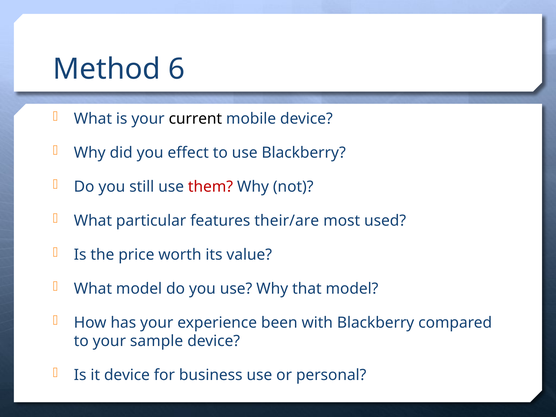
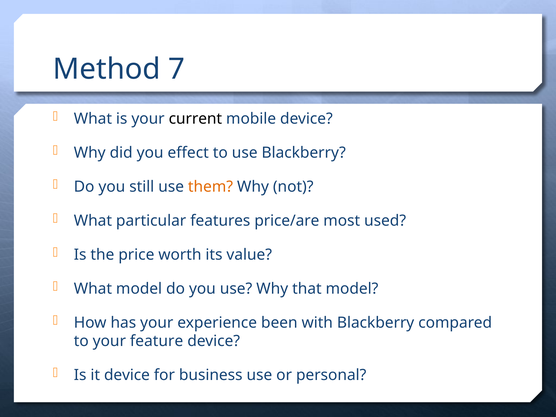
6: 6 -> 7
them colour: red -> orange
their/are: their/are -> price/are
sample: sample -> feature
